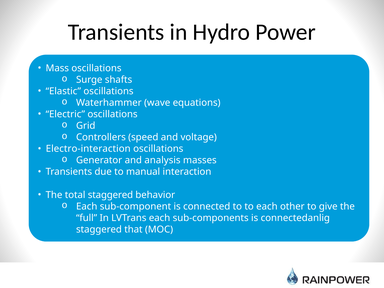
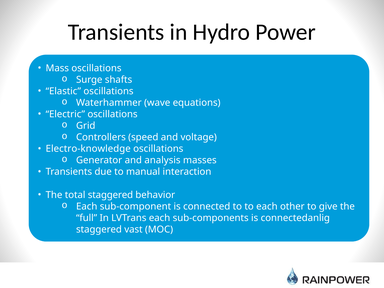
Electro-interaction: Electro-interaction -> Electro-knowledge
that: that -> vast
